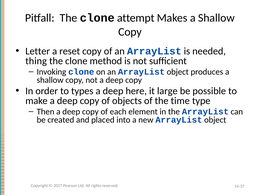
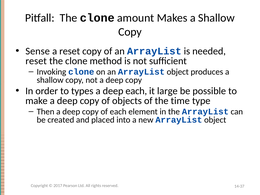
attempt: attempt -> amount
Letter: Letter -> Sense
thing at (36, 61): thing -> reset
deep here: here -> each
